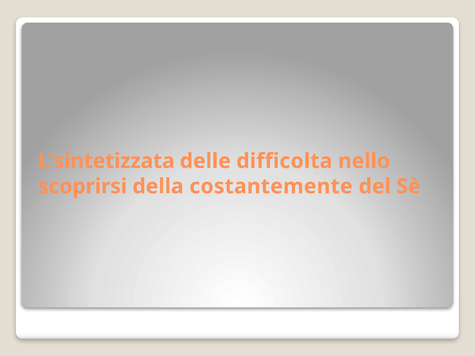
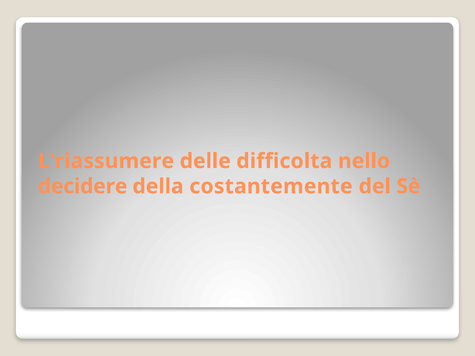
L’sintetizzata: L’sintetizzata -> L’riassumere
scoprirsi: scoprirsi -> decidere
